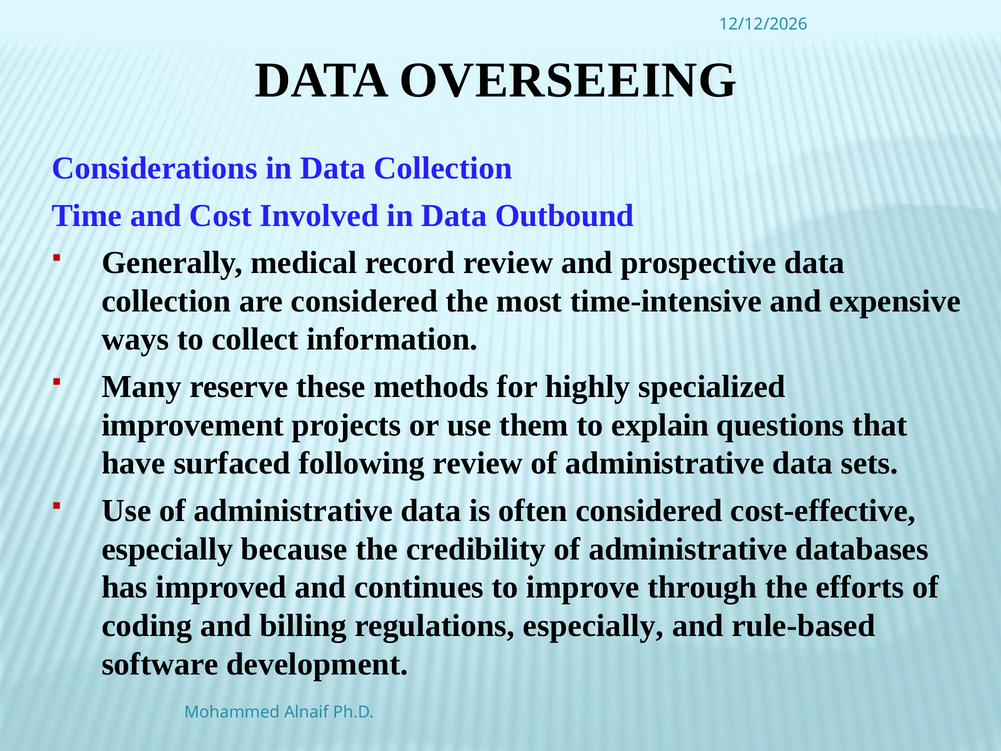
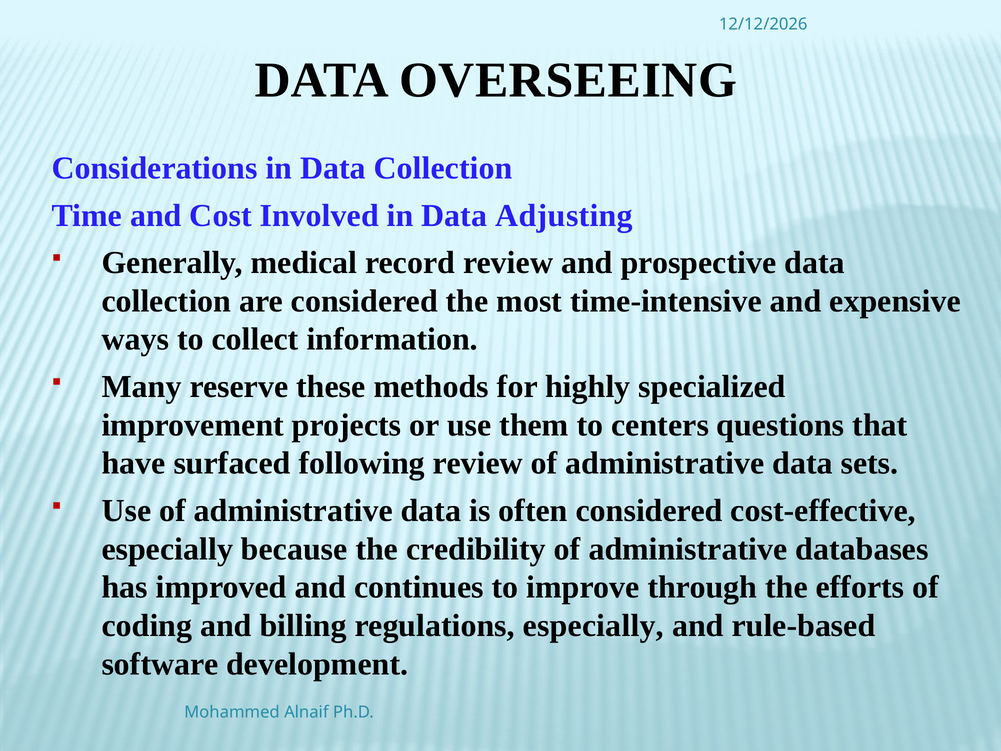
Outbound: Outbound -> Adjusting
explain: explain -> centers
